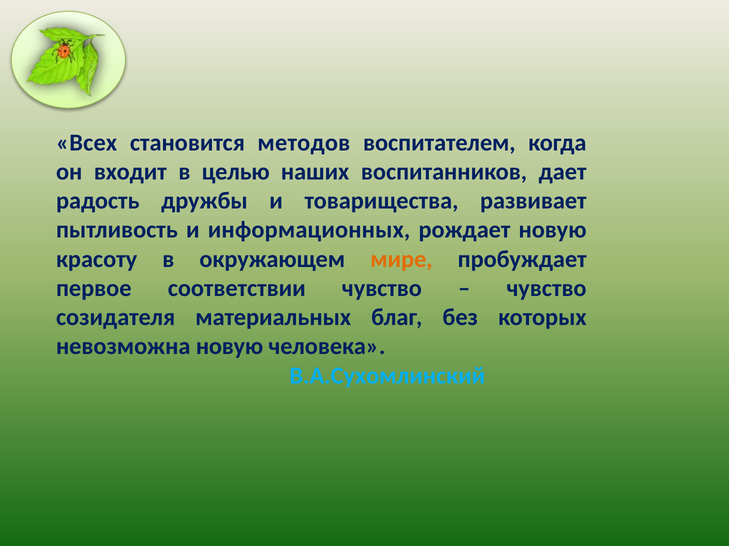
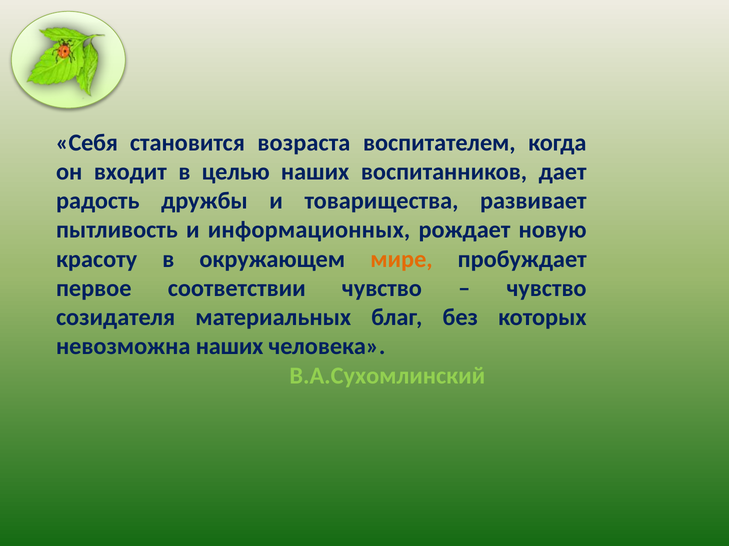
Всех: Всех -> Себя
методов: методов -> возраста
невозможна новую: новую -> наших
В.А.Сухомлинский colour: light blue -> light green
